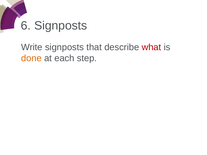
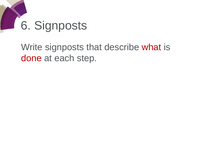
done colour: orange -> red
